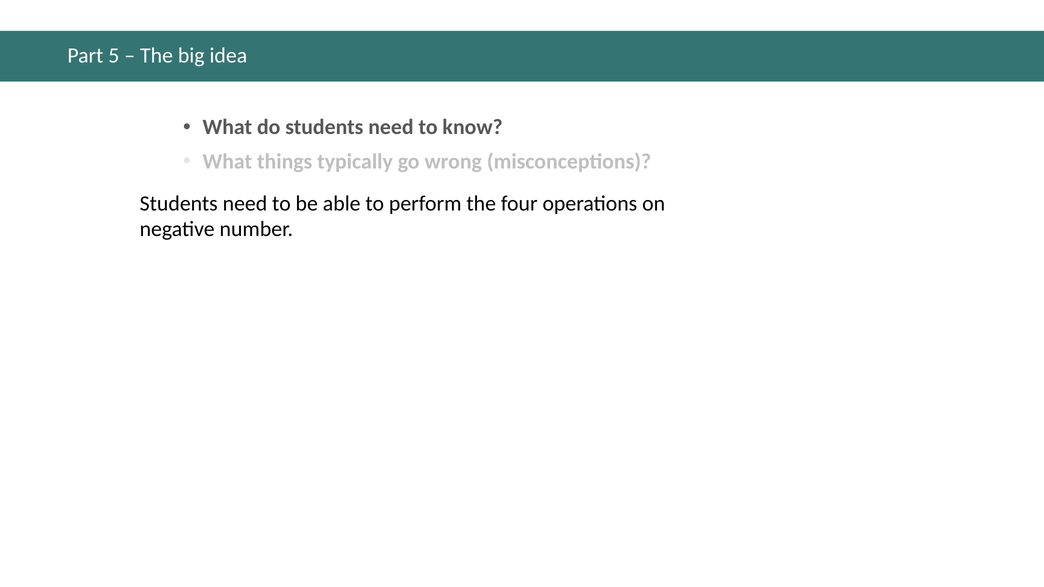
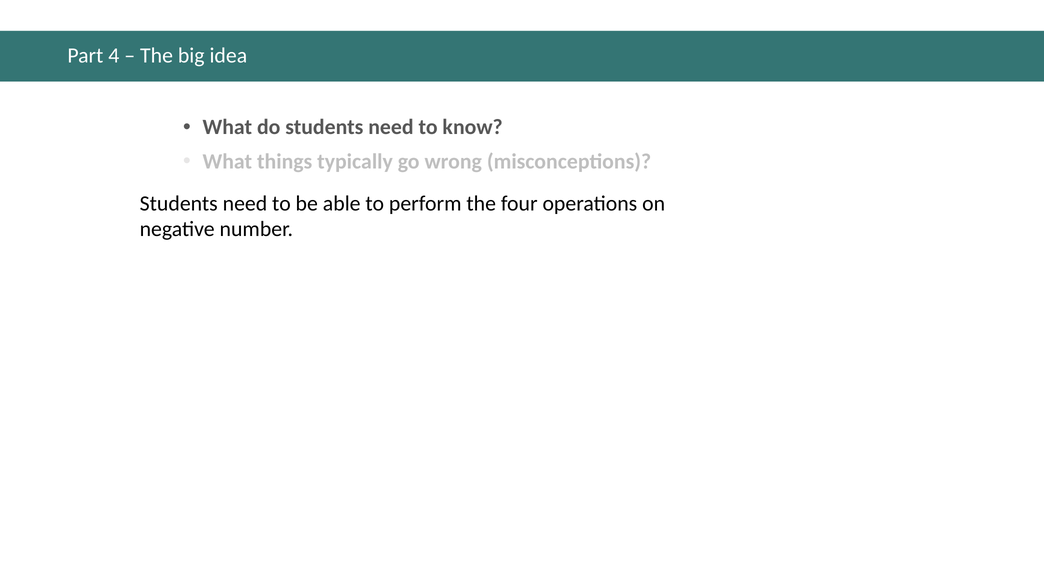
5: 5 -> 4
